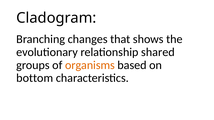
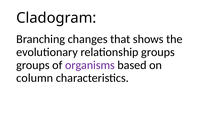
relationship shared: shared -> groups
organisms colour: orange -> purple
bottom: bottom -> column
